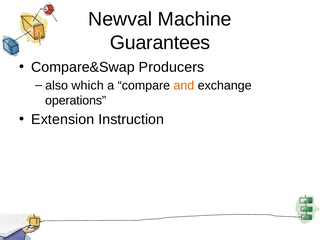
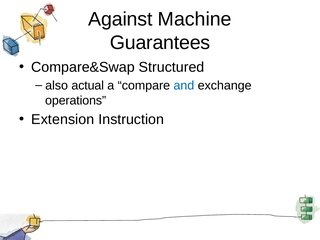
Newval: Newval -> Against
Producers: Producers -> Structured
which: which -> actual
and colour: orange -> blue
